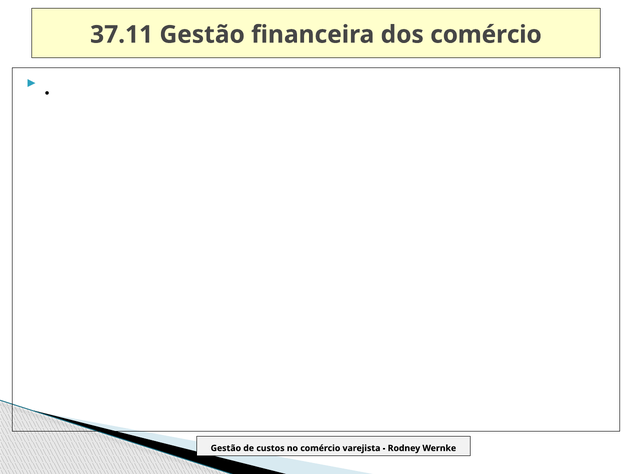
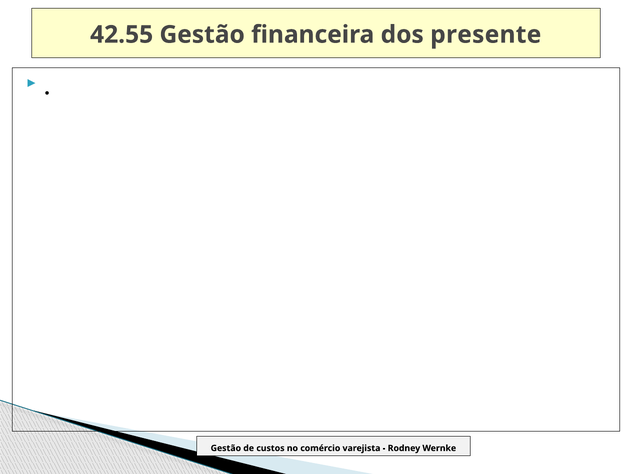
37.11: 37.11 -> 42.55
dos comércio: comércio -> presente
